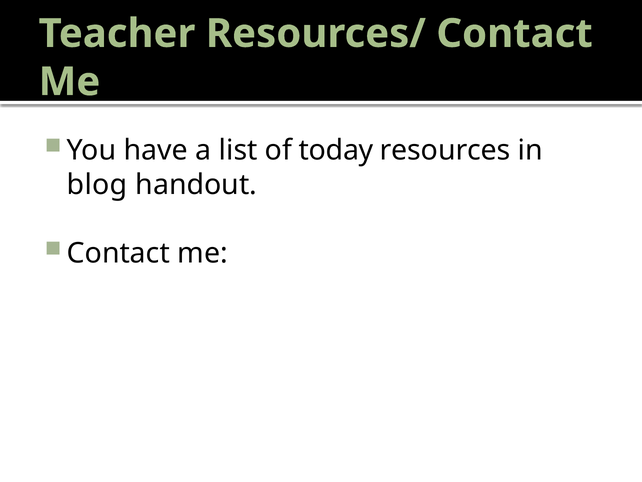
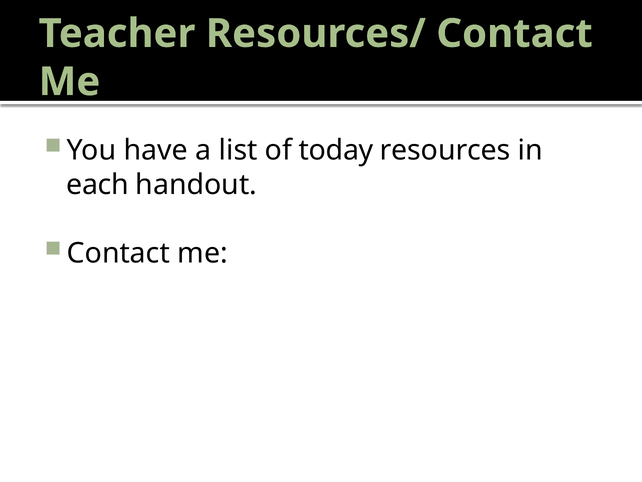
blog: blog -> each
